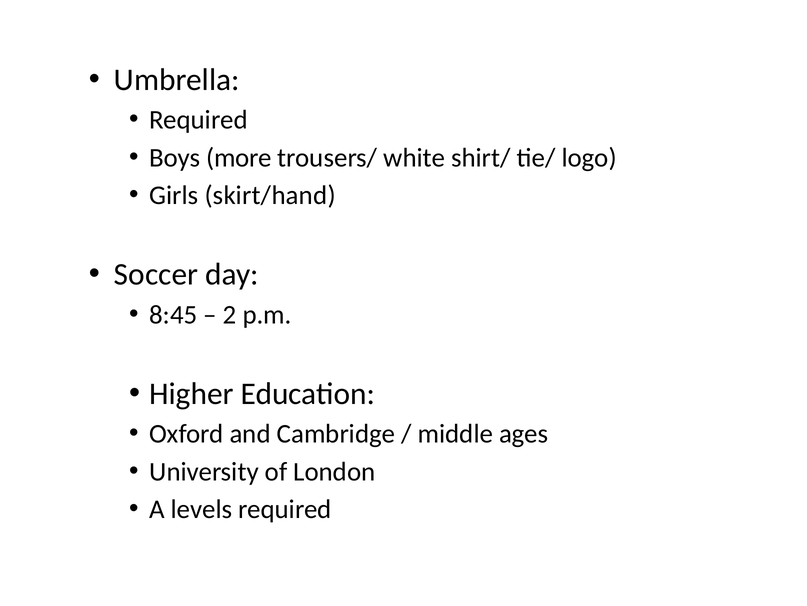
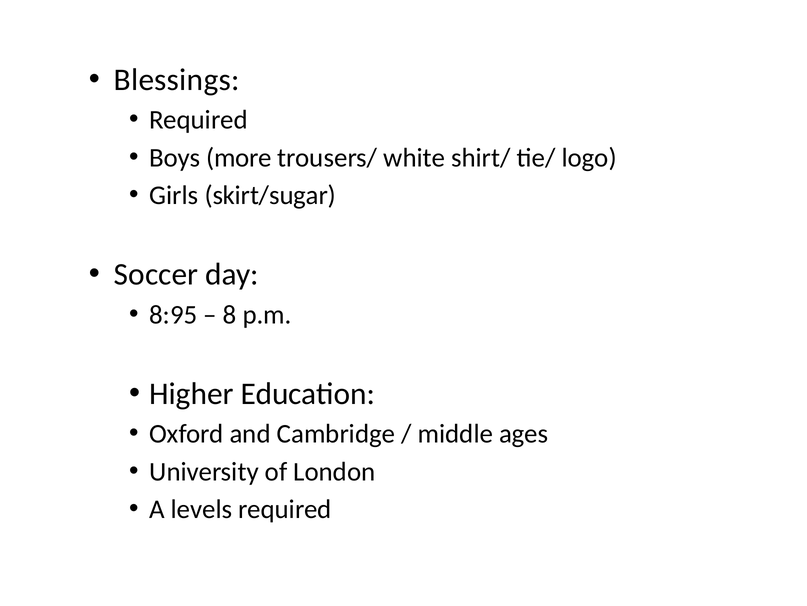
Umbrella: Umbrella -> Blessings
skirt/hand: skirt/hand -> skirt/sugar
8:45: 8:45 -> 8:95
2: 2 -> 8
